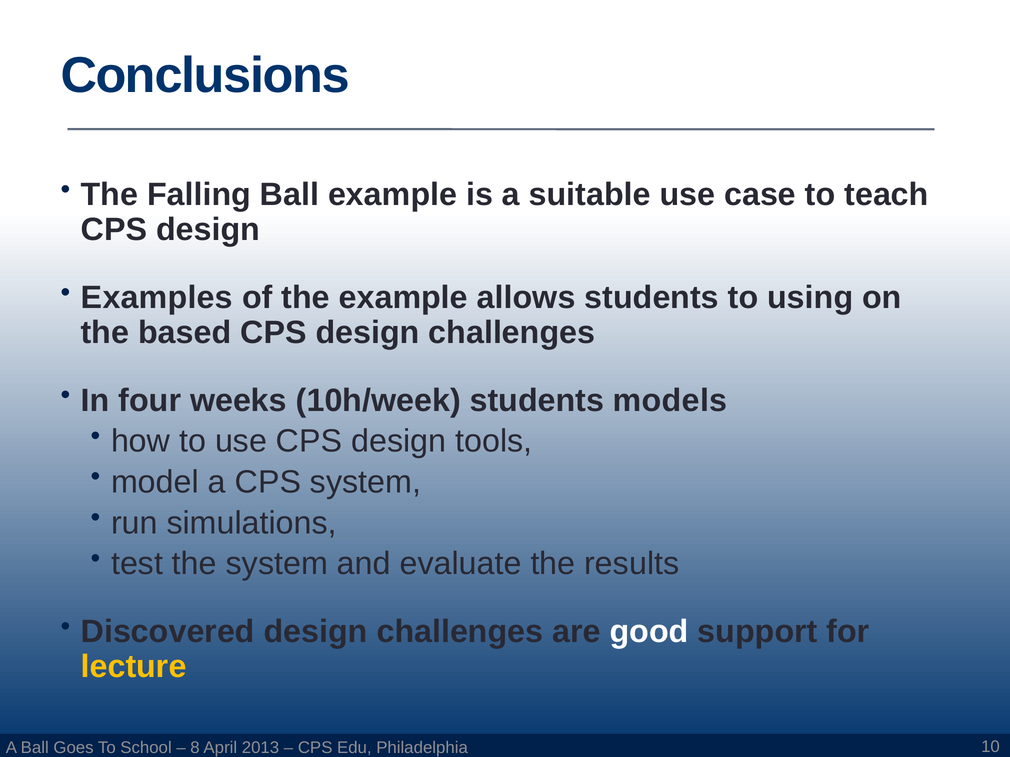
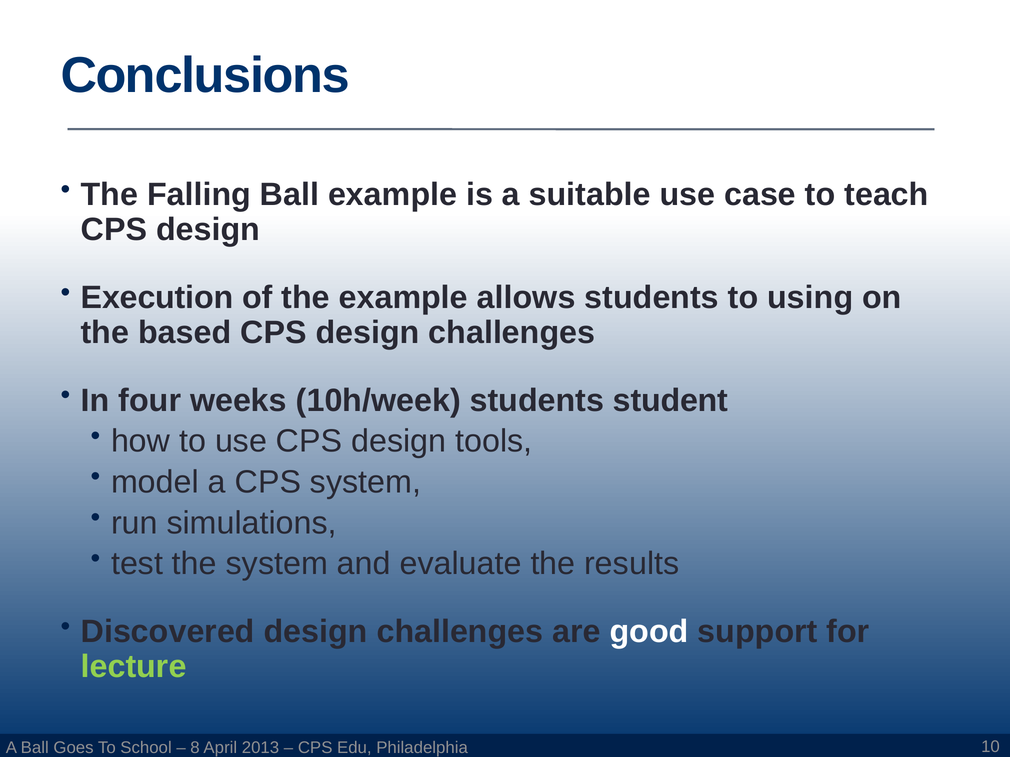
Examples: Examples -> Execution
models: models -> student
lecture colour: yellow -> light green
